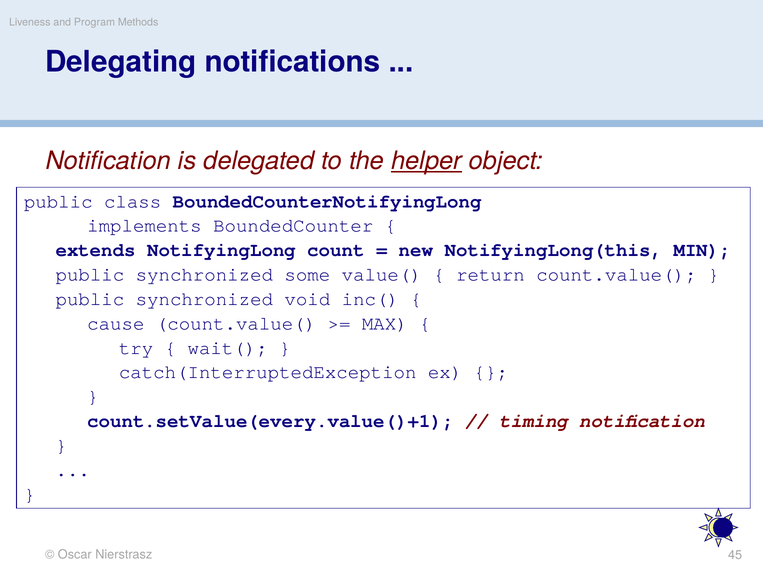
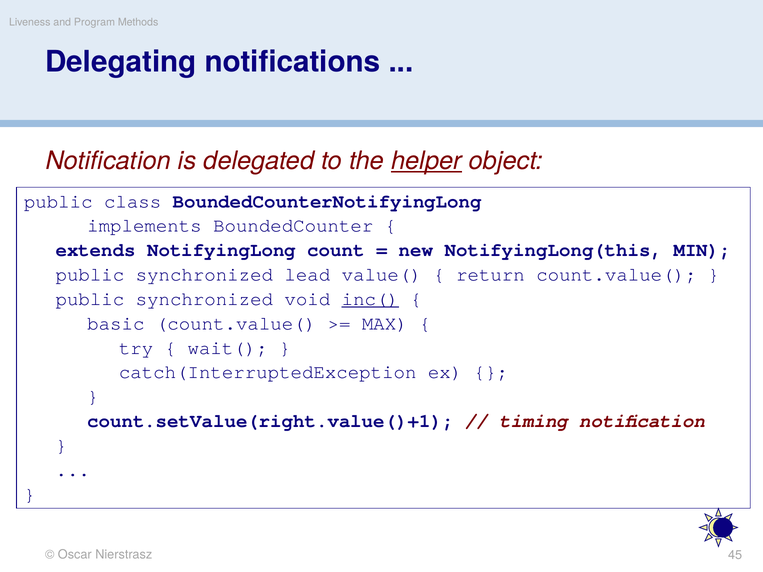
some: some -> lead
inc( underline: none -> present
cause: cause -> basic
count.setValue(every.value()+1: count.setValue(every.value()+1 -> count.setValue(right.value()+1
